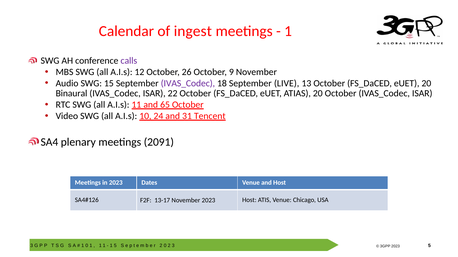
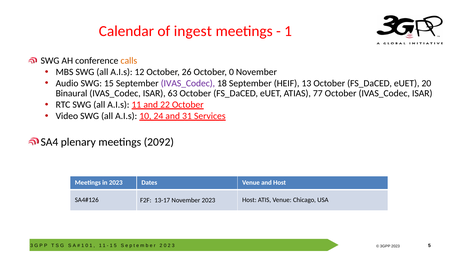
calls colour: purple -> orange
October 9: 9 -> 0
LIVE: LIVE -> HEIF
22: 22 -> 63
ATIAS 20: 20 -> 77
65: 65 -> 22
Tencent: Tencent -> Services
2091: 2091 -> 2092
